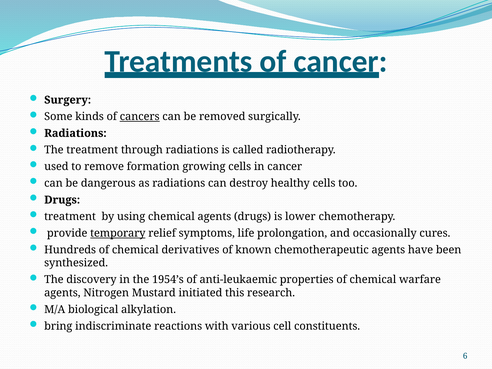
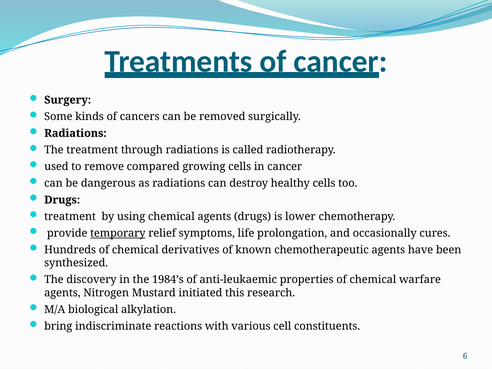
cancers underline: present -> none
formation: formation -> compared
1954’s: 1954’s -> 1984’s
